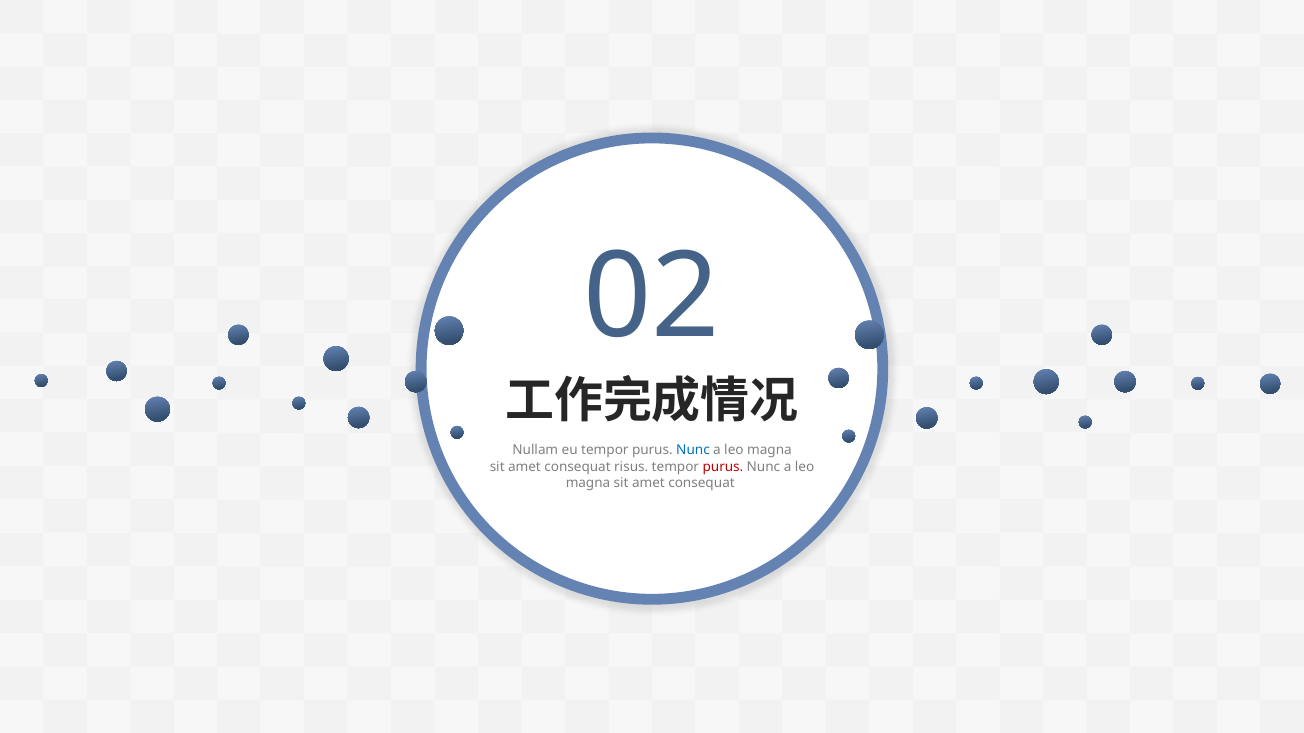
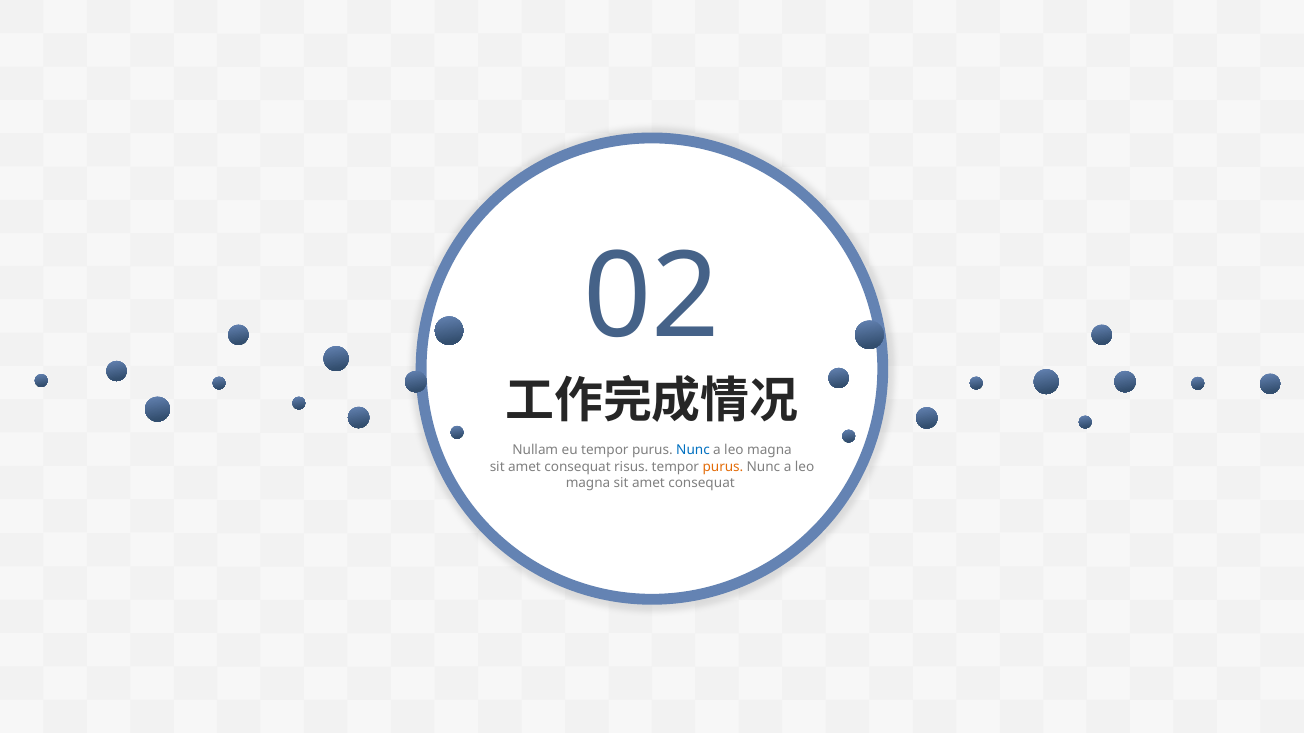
purus at (723, 467) colour: red -> orange
